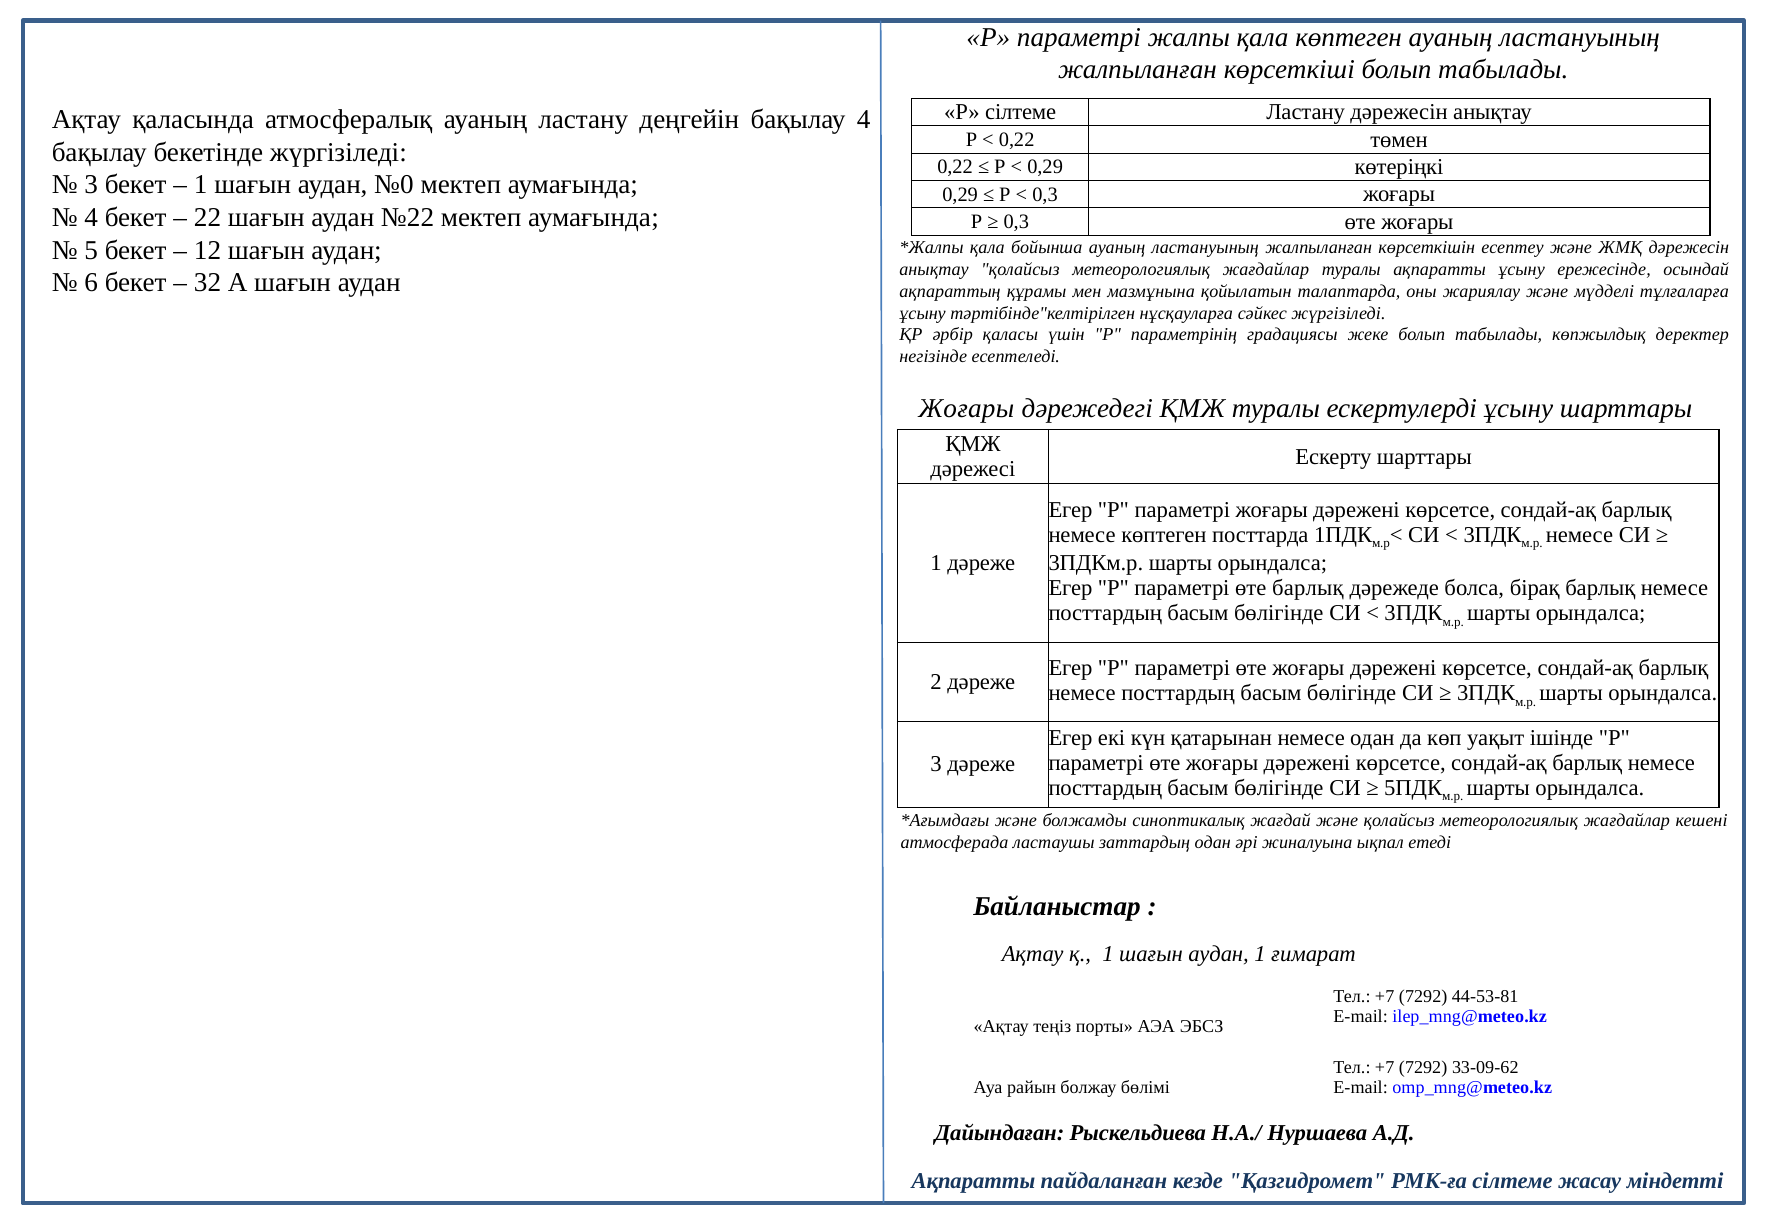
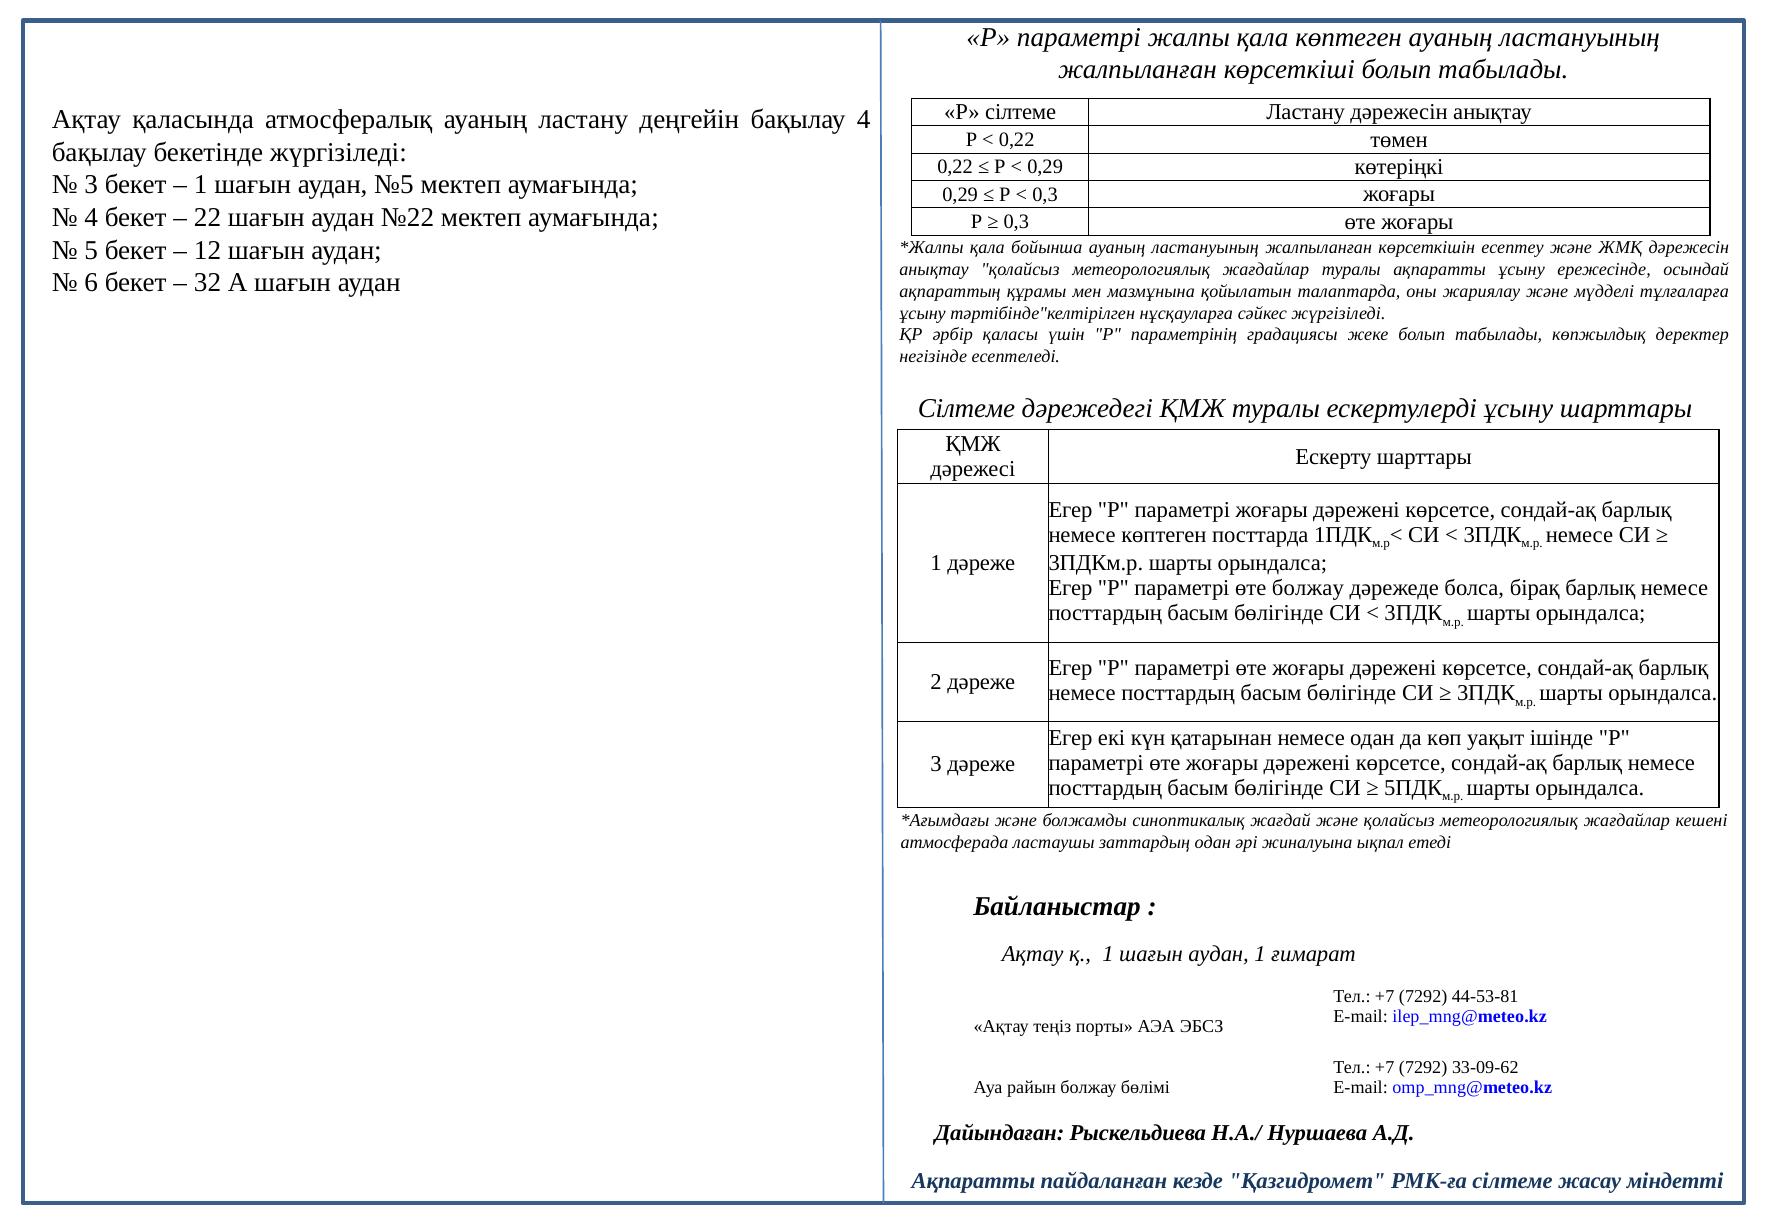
№0: №0 -> №5
Жоғары at (966, 408): Жоғары -> Сілтеме
өте барлық: барлық -> болжау
